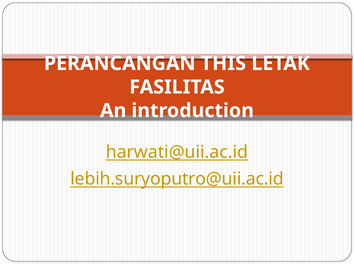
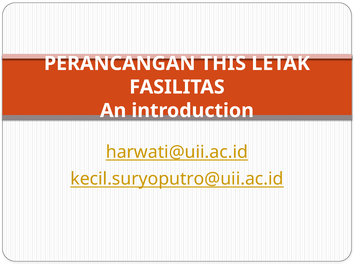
lebih.suryoputro@uii.ac.id: lebih.suryoputro@uii.ac.id -> kecil.suryoputro@uii.ac.id
